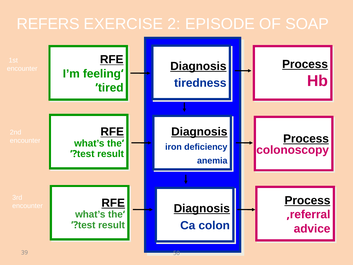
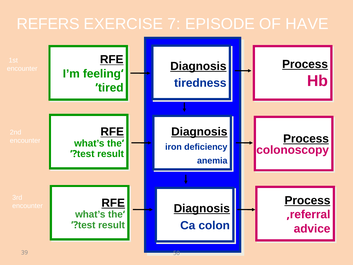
2: 2 -> 7
SOAP: SOAP -> HAVE
